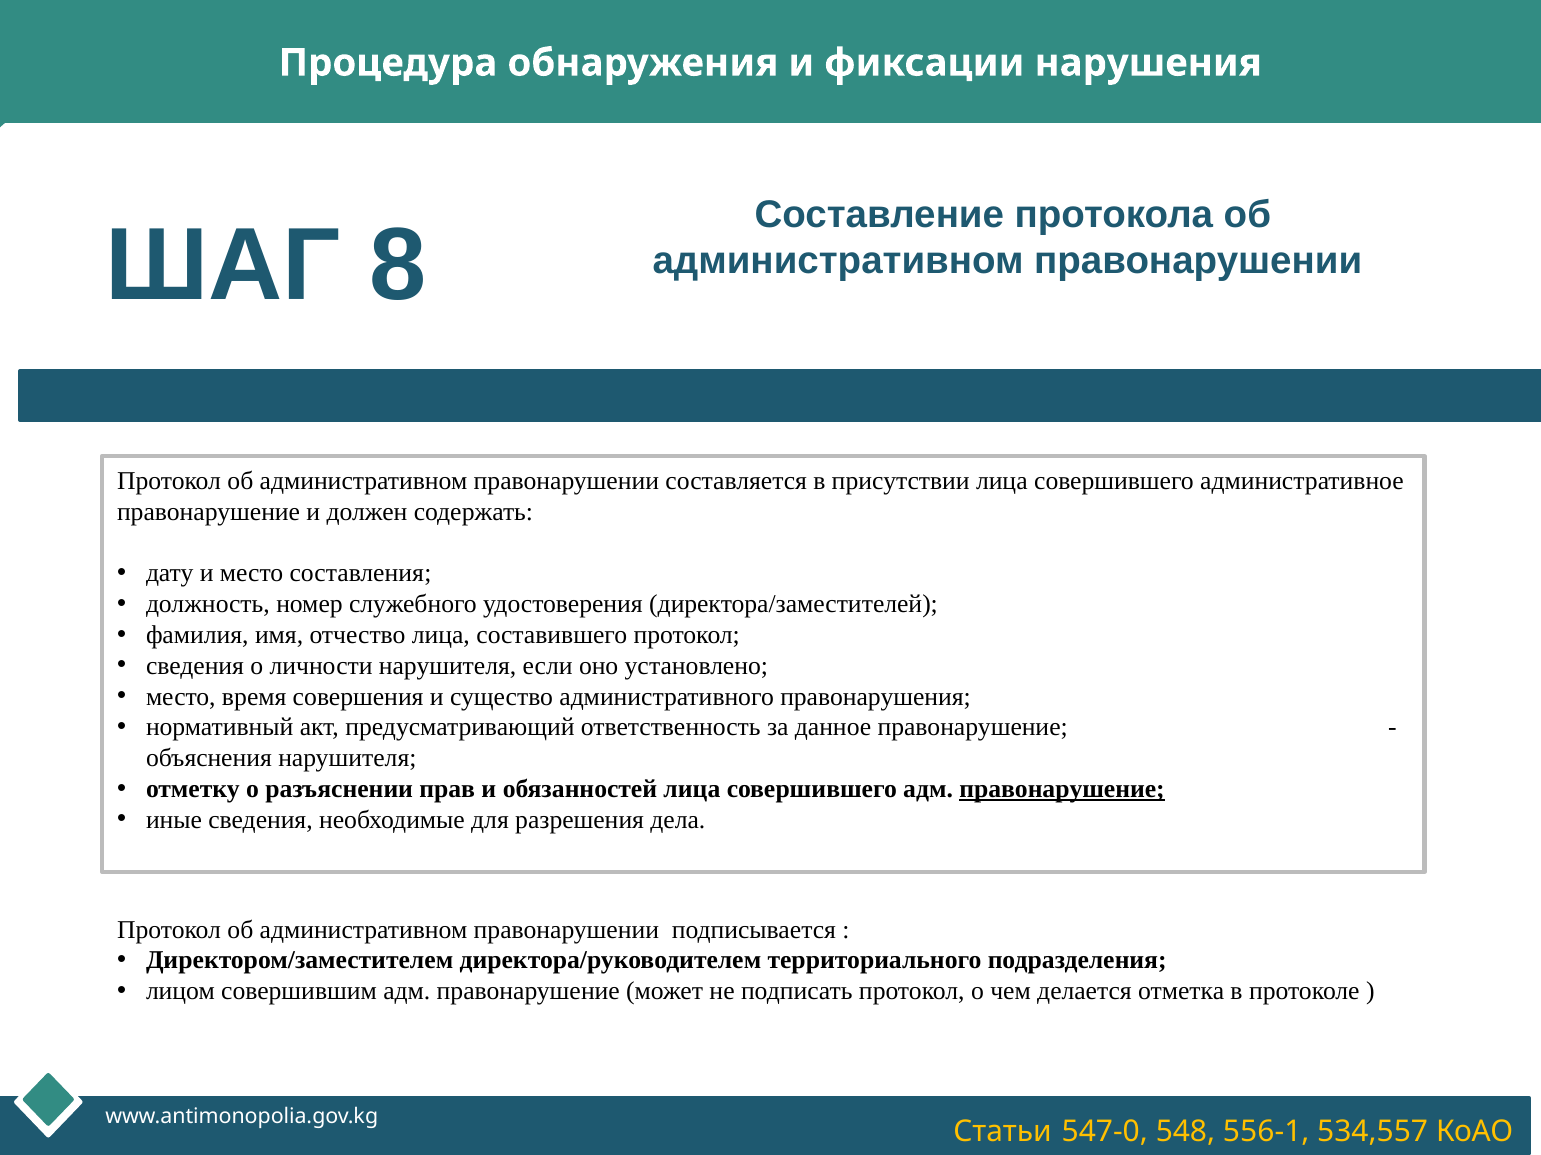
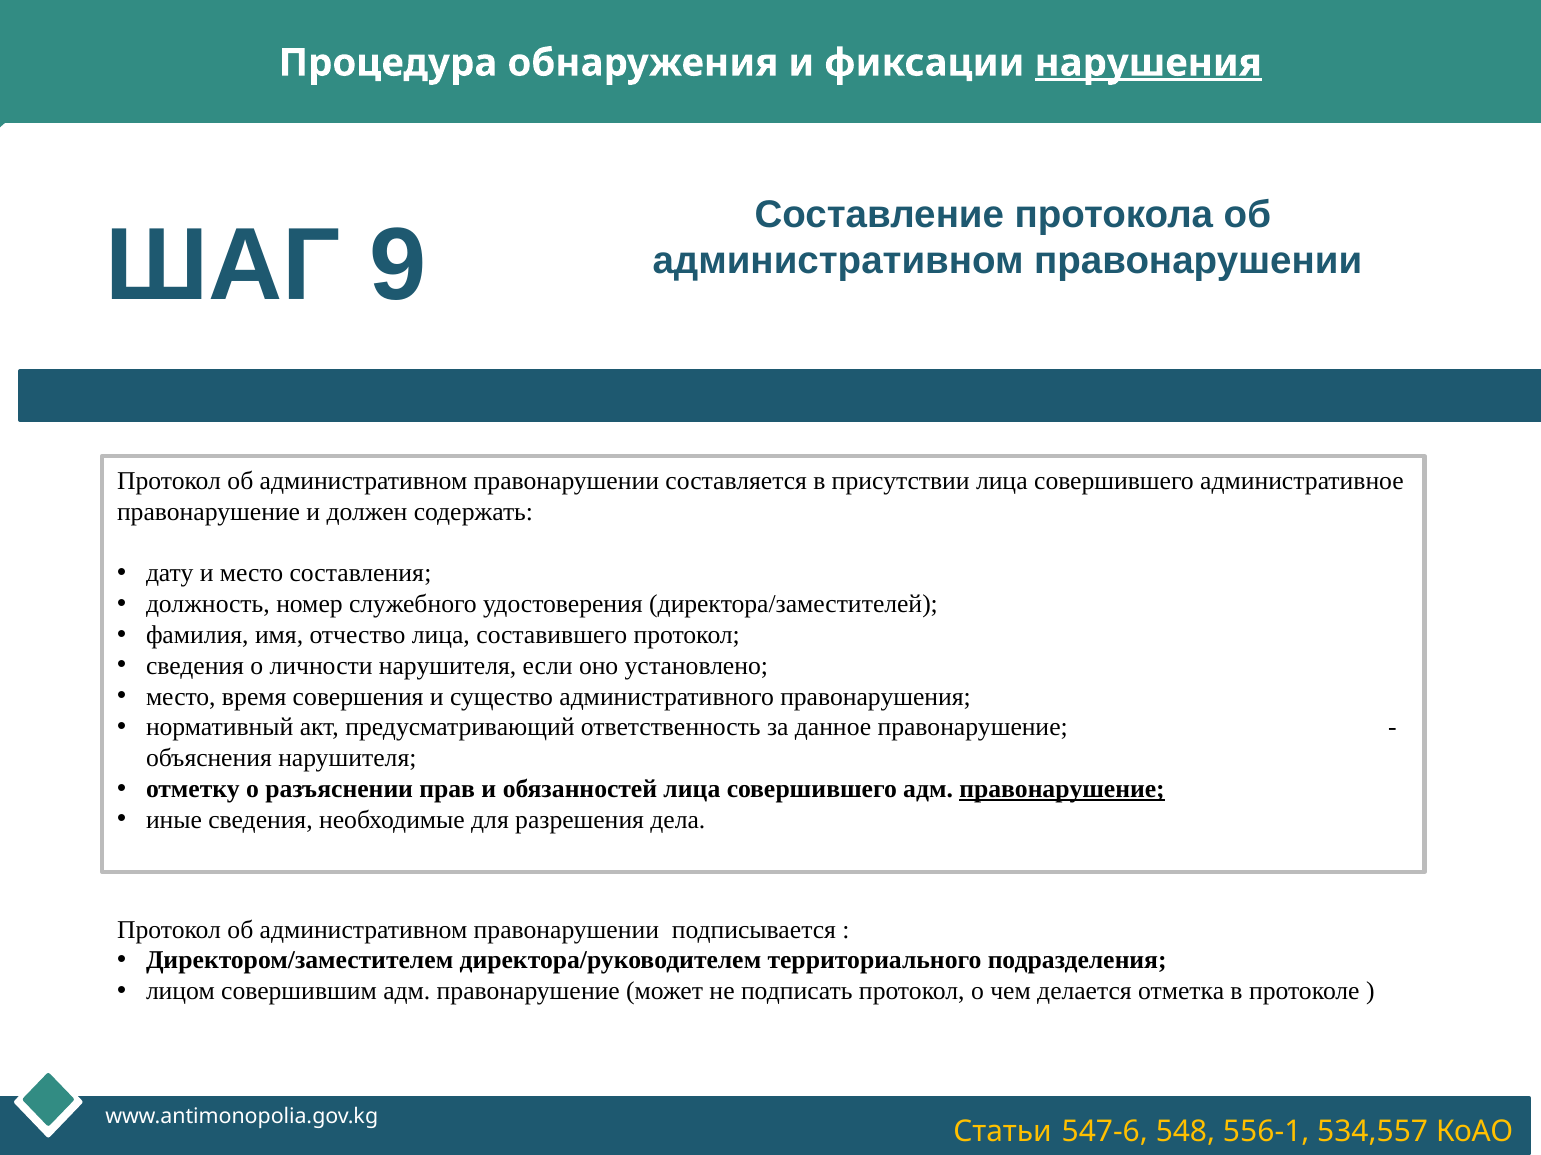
нарушения underline: none -> present
8: 8 -> 9
547-0: 547-0 -> 547-6
